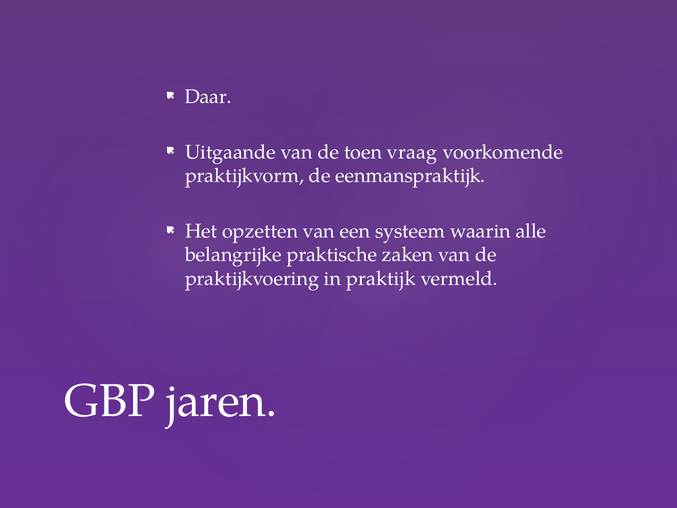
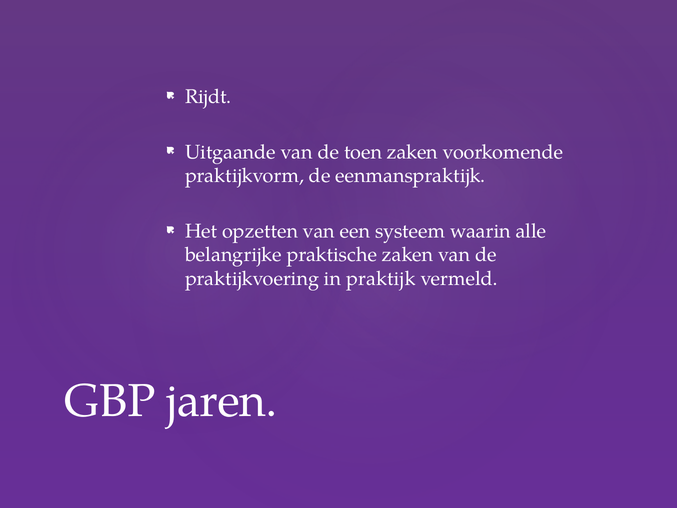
Daar: Daar -> Rijdt
toen vraag: vraag -> zaken
